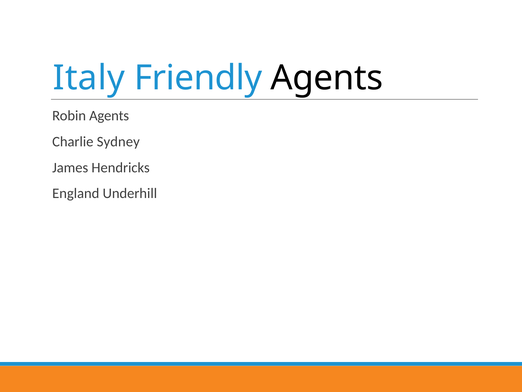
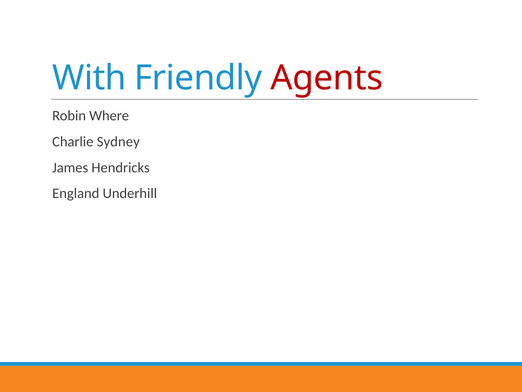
Italy: Italy -> With
Agents at (327, 78) colour: black -> red
Robin Agents: Agents -> Where
